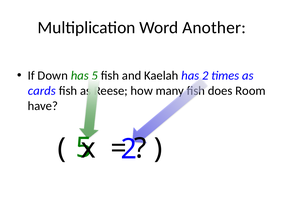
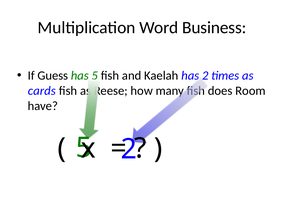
Another: Another -> Business
Down: Down -> Guess
